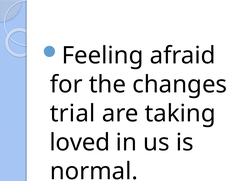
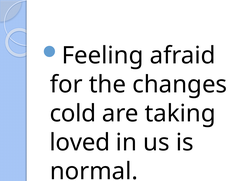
trial: trial -> cold
